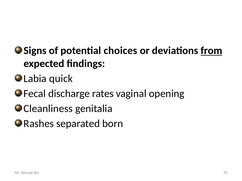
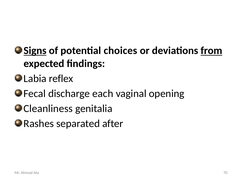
Signs underline: none -> present
quick: quick -> reflex
rates: rates -> each
born: born -> after
